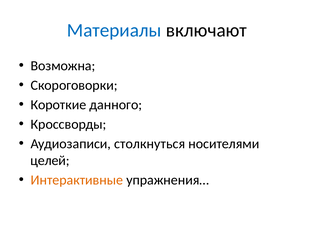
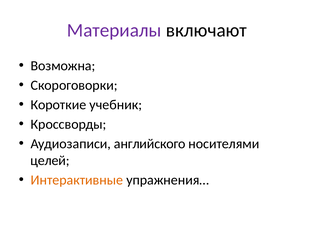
Материалы colour: blue -> purple
данного: данного -> учебник
столкнуться: столкнуться -> английского
